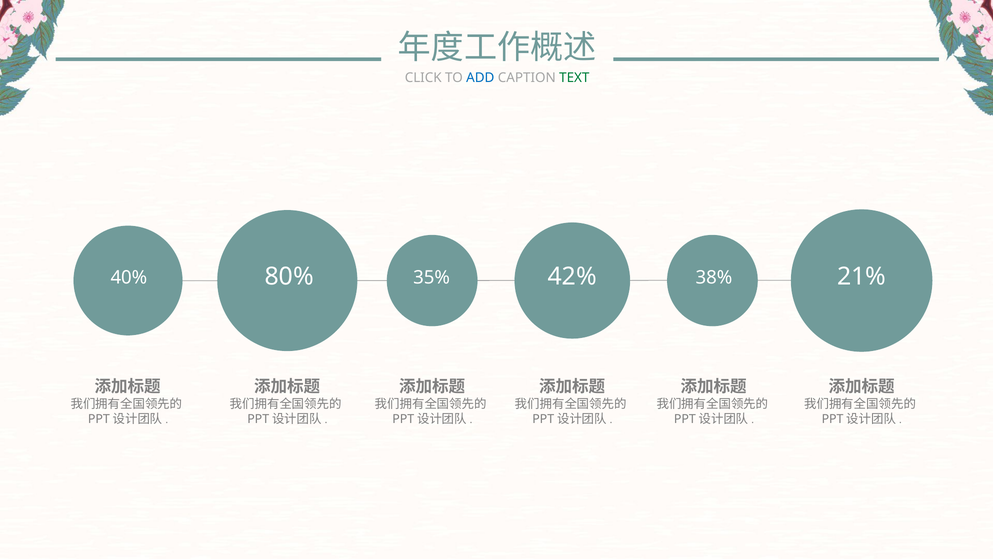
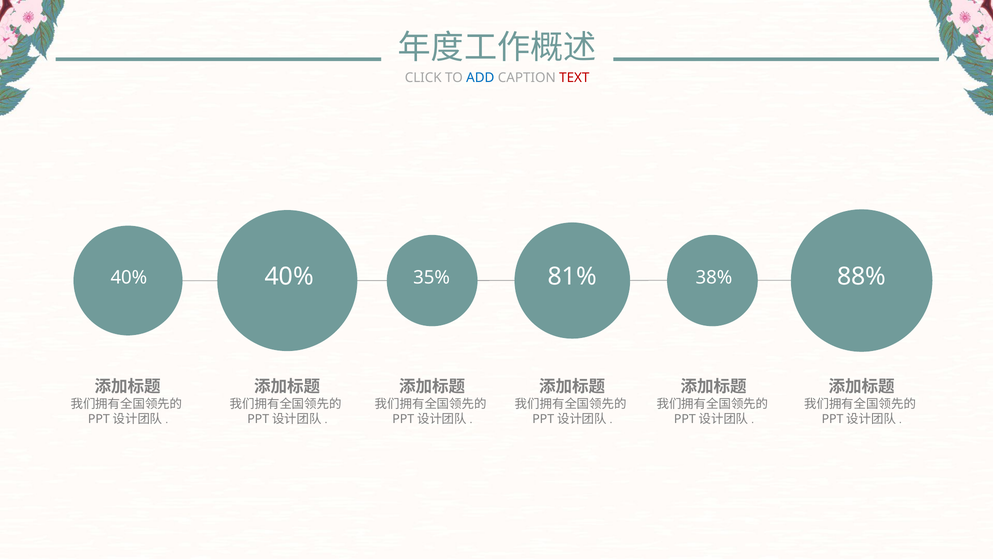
TEXT colour: green -> red
40% 80%: 80% -> 40%
42%: 42% -> 81%
21%: 21% -> 88%
